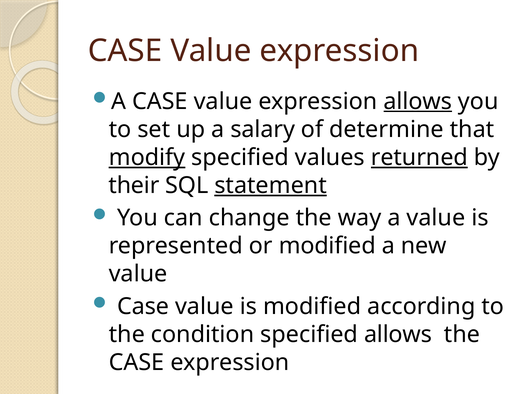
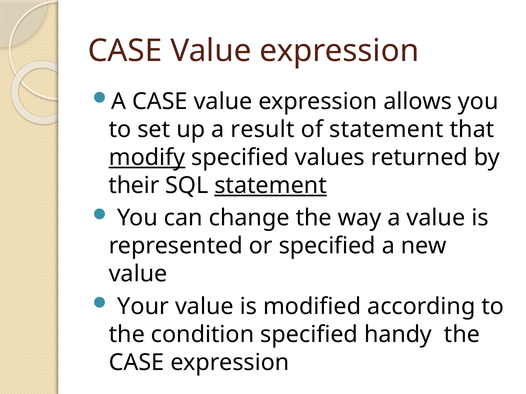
allows at (418, 102) underline: present -> none
salary: salary -> result
of determine: determine -> statement
returned underline: present -> none
or modified: modified -> specified
Case at (143, 307): Case -> Your
specified allows: allows -> handy
